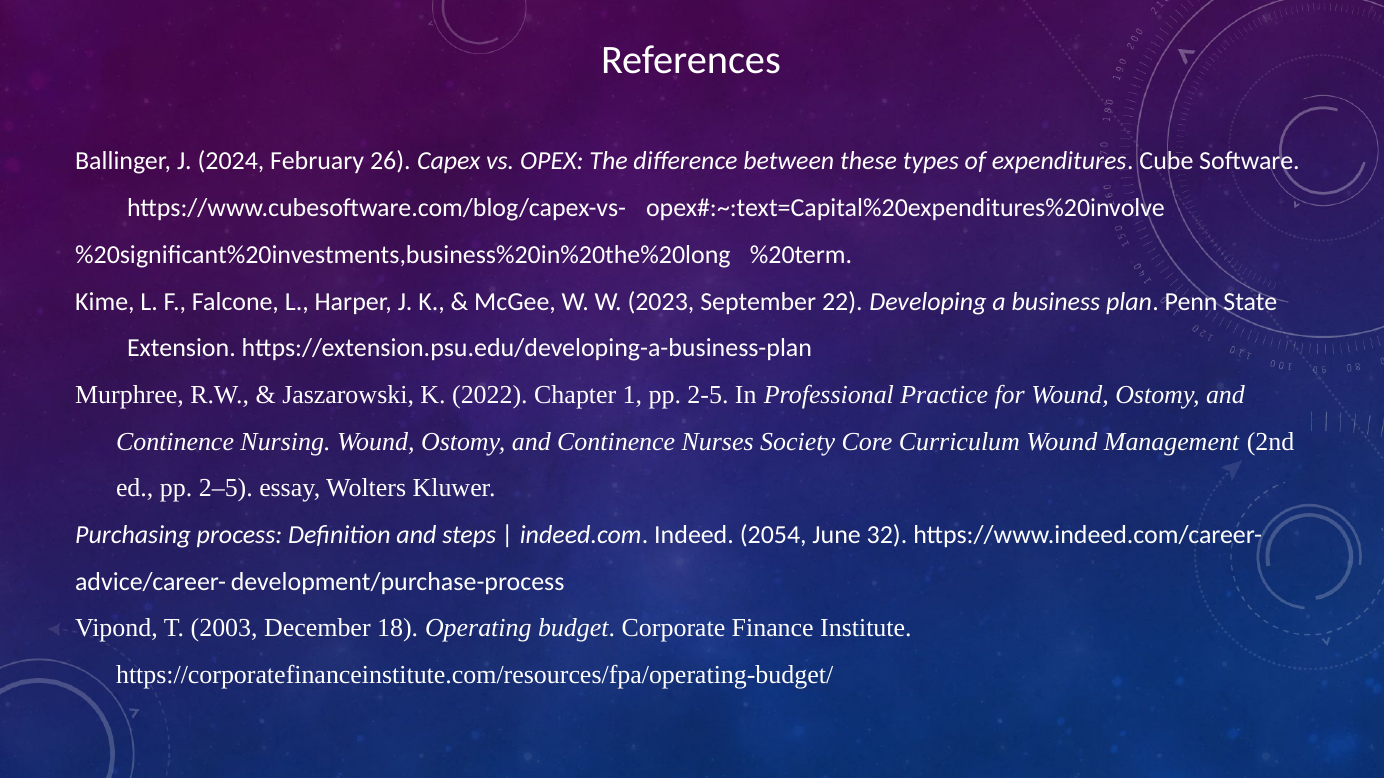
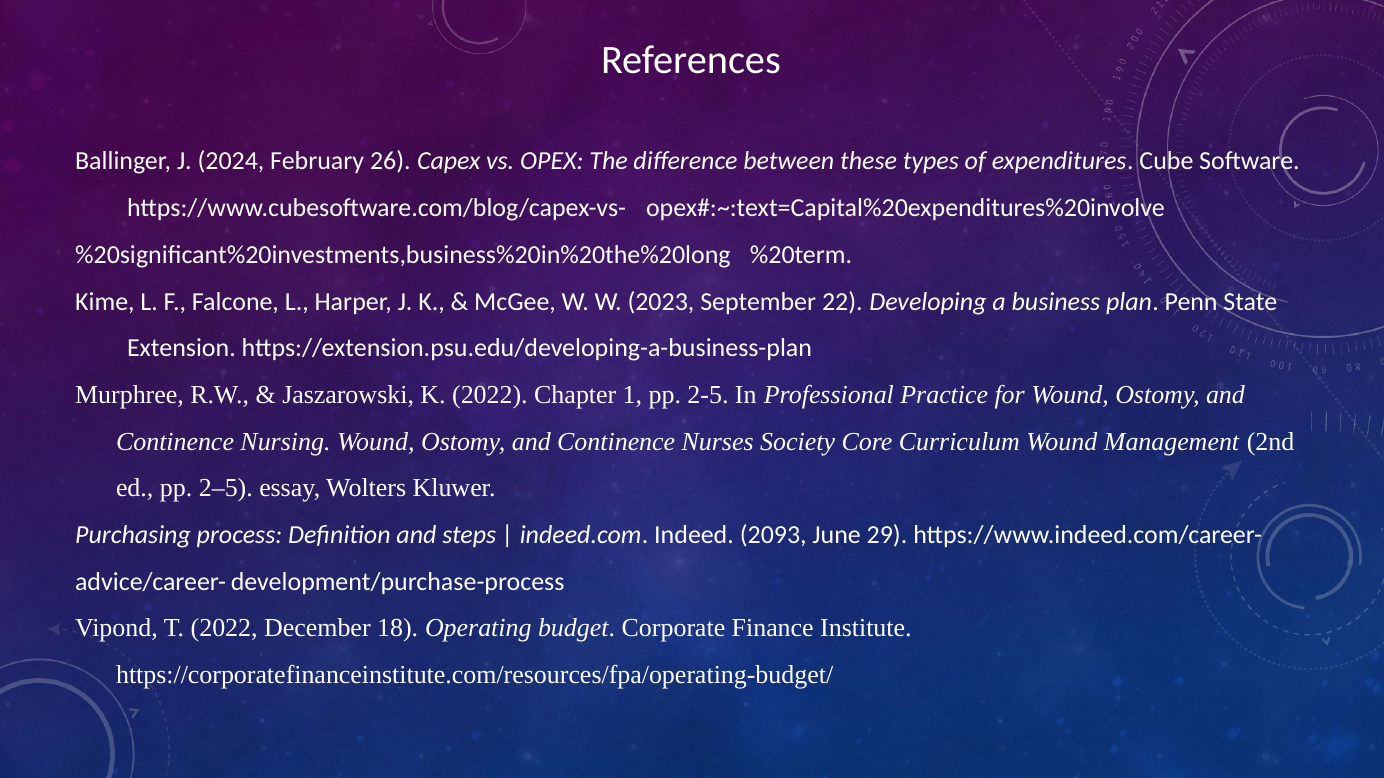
2054: 2054 -> 2093
32: 32 -> 29
T 2003: 2003 -> 2022
